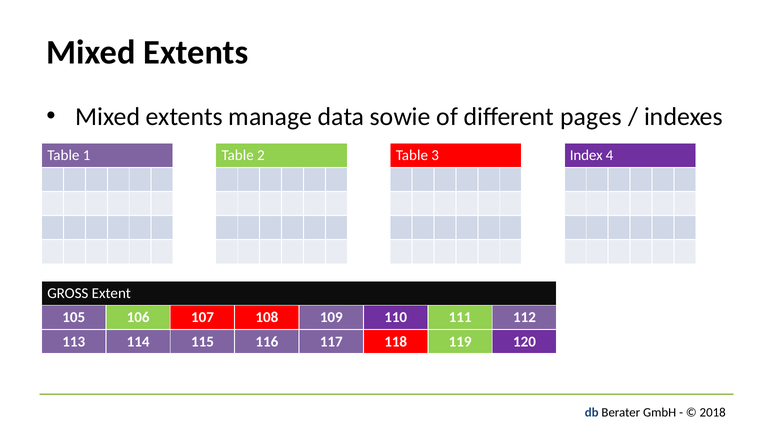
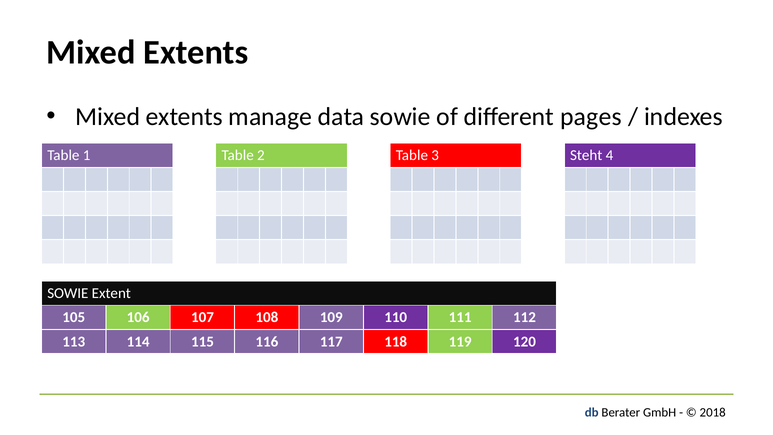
Index: Index -> Steht
GROSS at (68, 293): GROSS -> SOWIE
